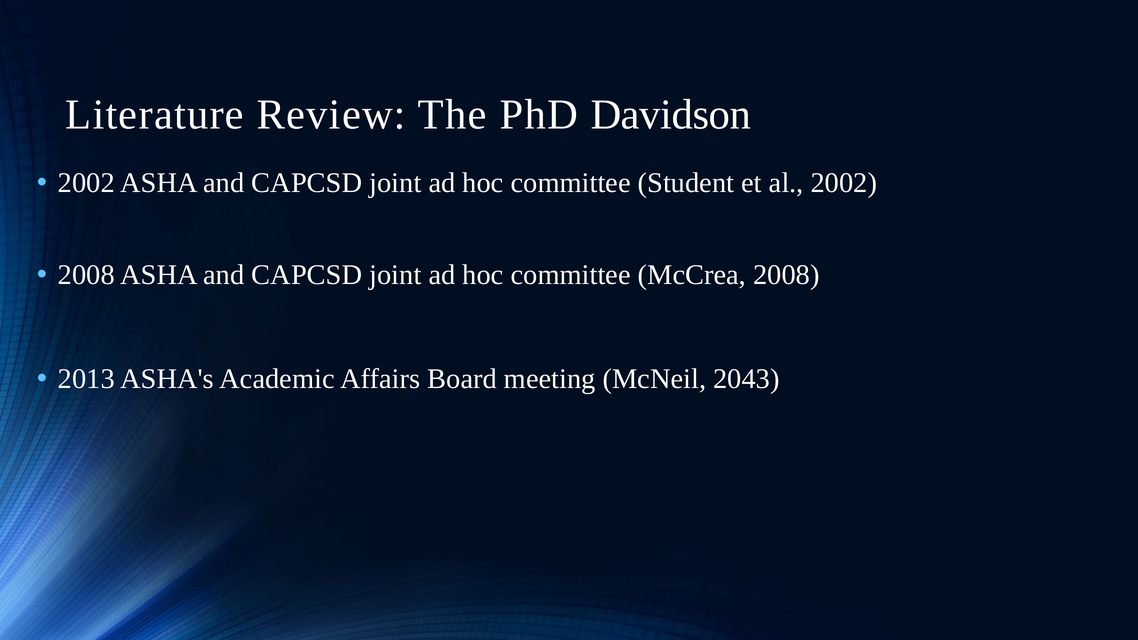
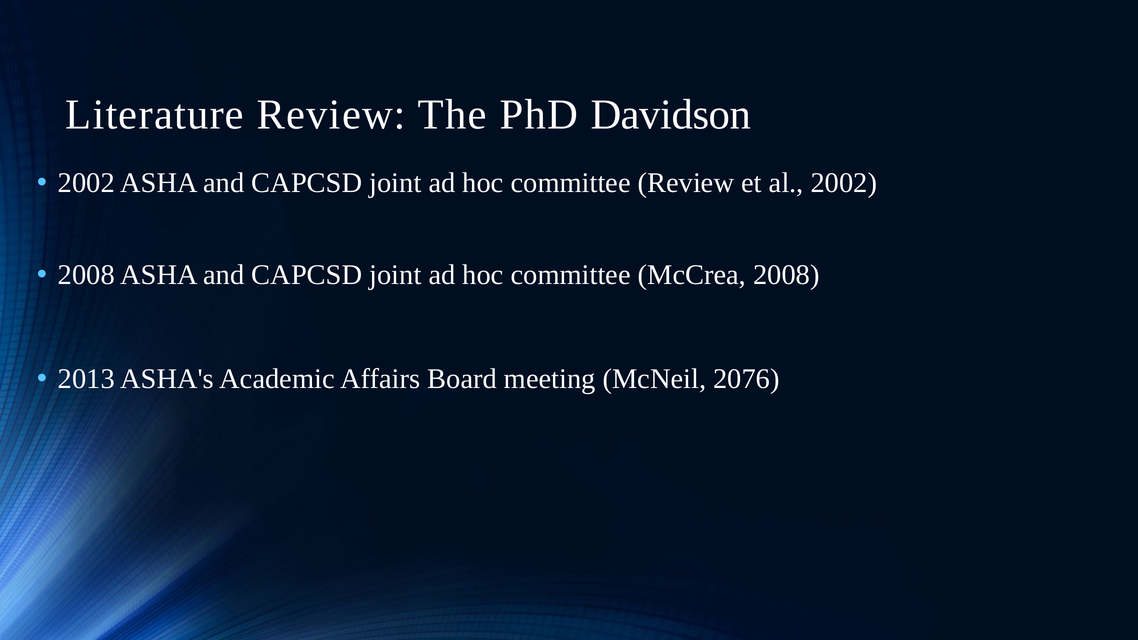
committee Student: Student -> Review
2043: 2043 -> 2076
